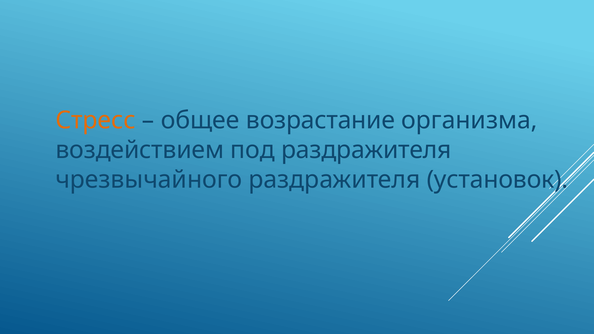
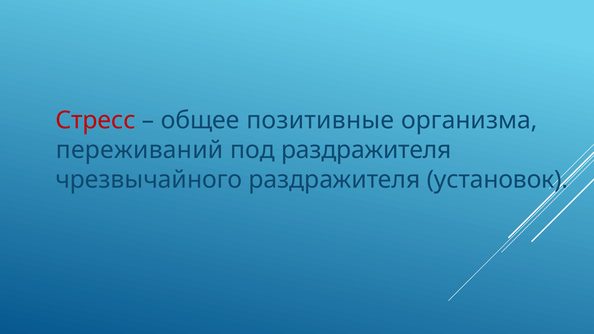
Стресс colour: orange -> red
возрастание: возрастание -> позитивные
воздействием: воздействием -> переживаний
